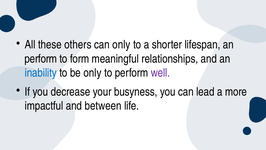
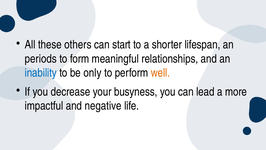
can only: only -> start
perform at (41, 59): perform -> periods
well colour: purple -> orange
between: between -> negative
